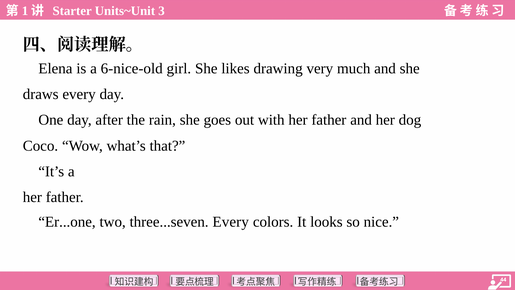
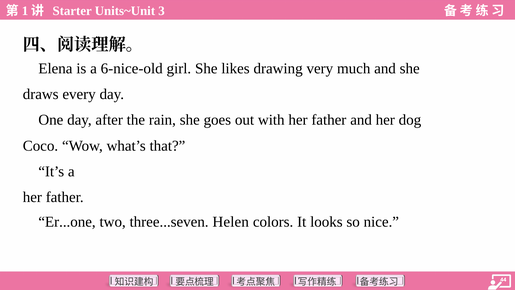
three...seven Every: Every -> Helen
